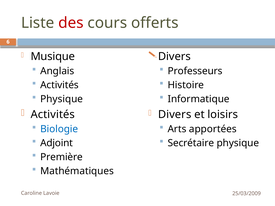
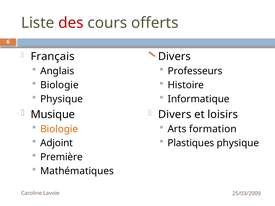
Musique: Musique -> Français
Activités at (60, 85): Activités -> Biologie
Activités at (53, 115): Activités -> Musique
Biologie at (59, 129) colour: blue -> orange
apportées: apportées -> formation
Secrétaire: Secrétaire -> Plastiques
